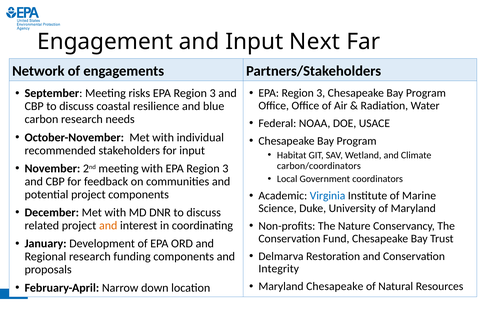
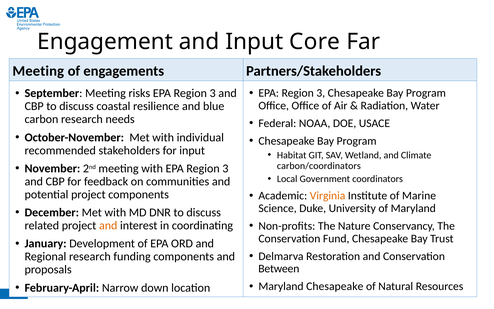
Next: Next -> Core
Network at (38, 71): Network -> Meeting
Virginia colour: blue -> orange
Integrity: Integrity -> Between
